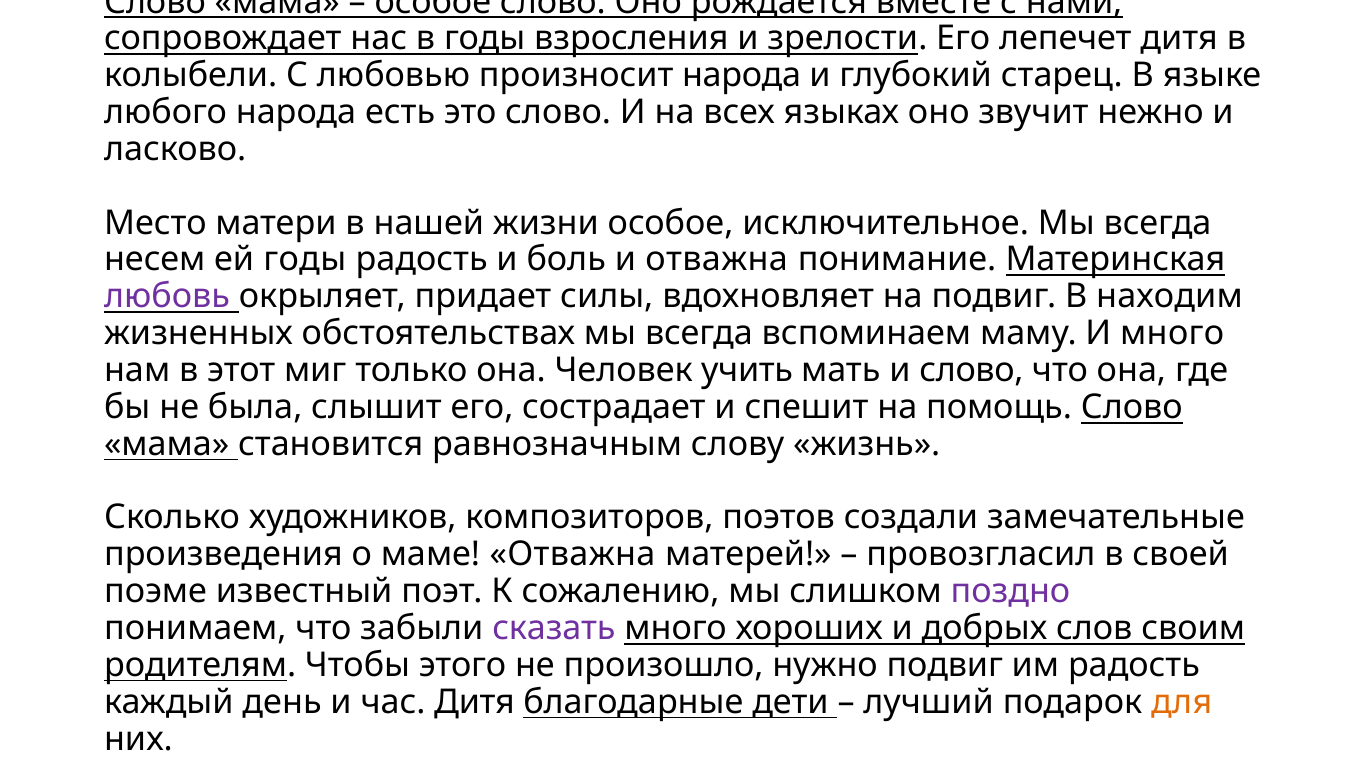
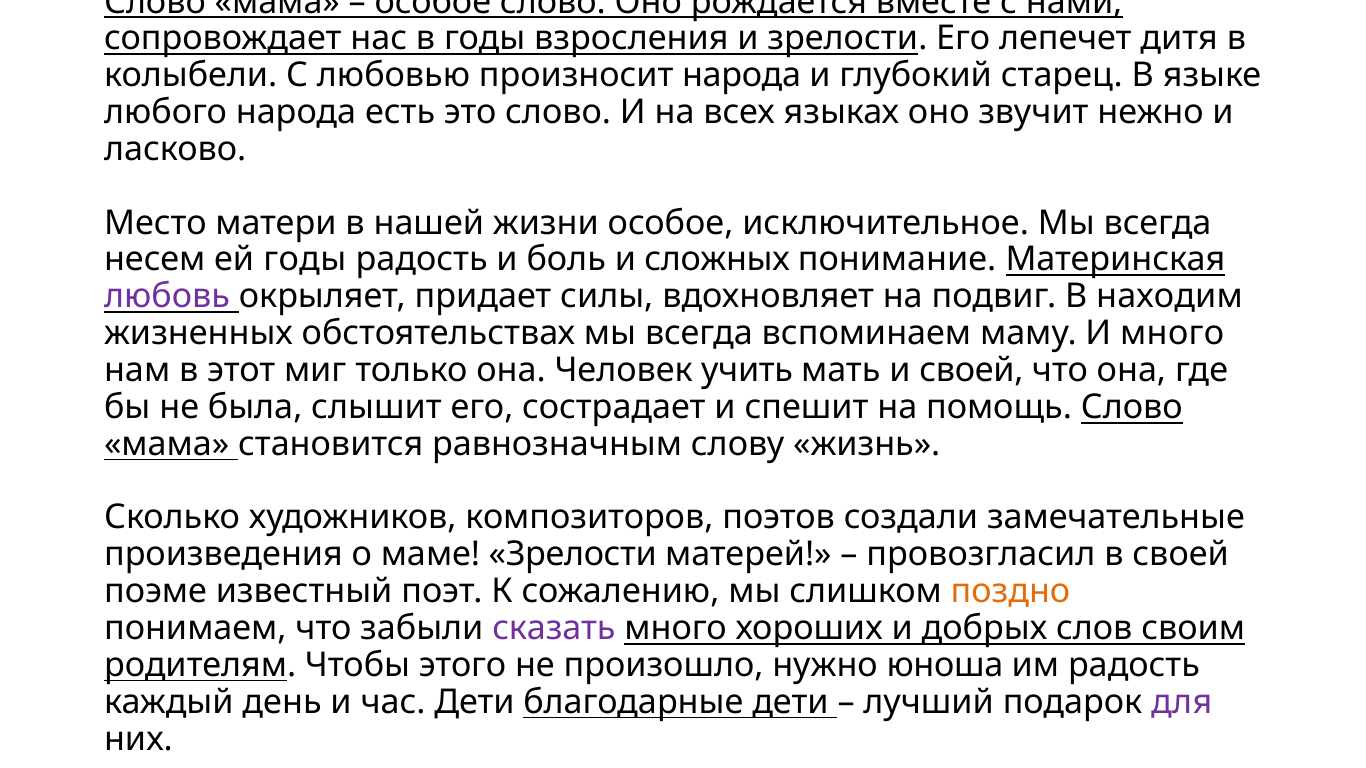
и отважна: отважна -> сложных
и слово: слово -> своей
маме Отважна: Отважна -> Зрелости
поздно colour: purple -> orange
нужно подвиг: подвиг -> юноша
час Дитя: Дитя -> Дети
для colour: orange -> purple
